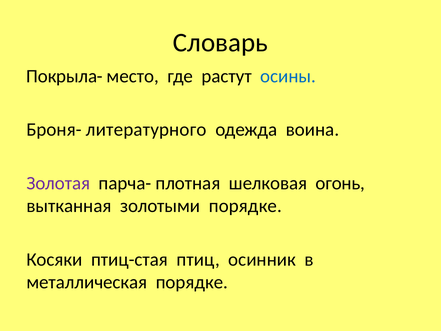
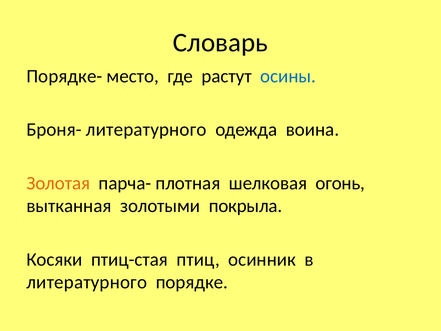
Покрыла-: Покрыла- -> Порядке-
Золотая colour: purple -> orange
золотыми порядке: порядке -> покрыла
металлическая at (87, 282): металлическая -> литературного
